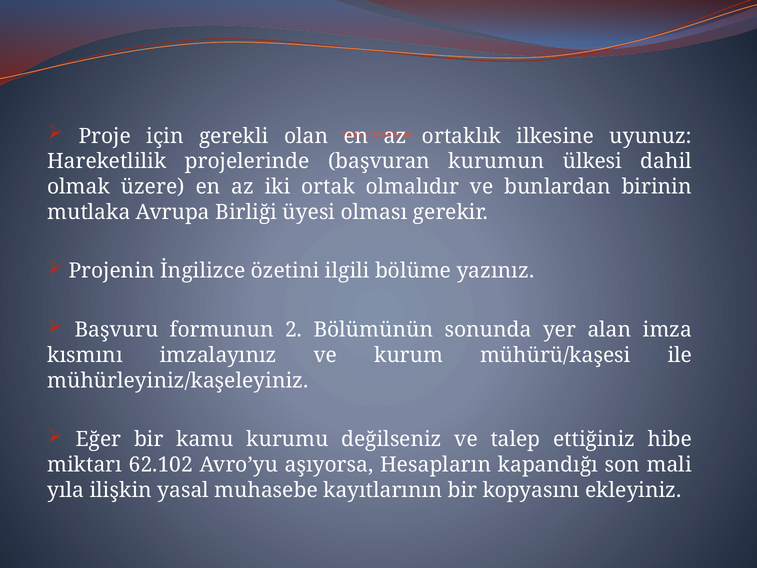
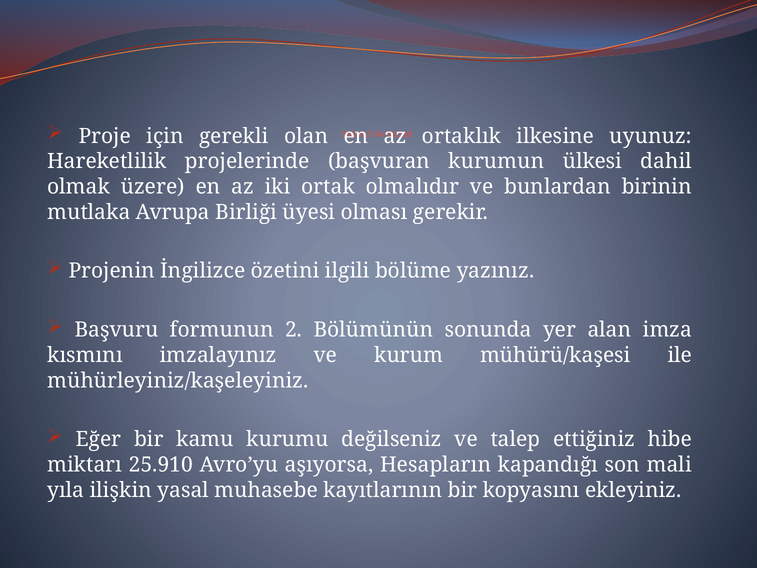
62.102: 62.102 -> 25.910
